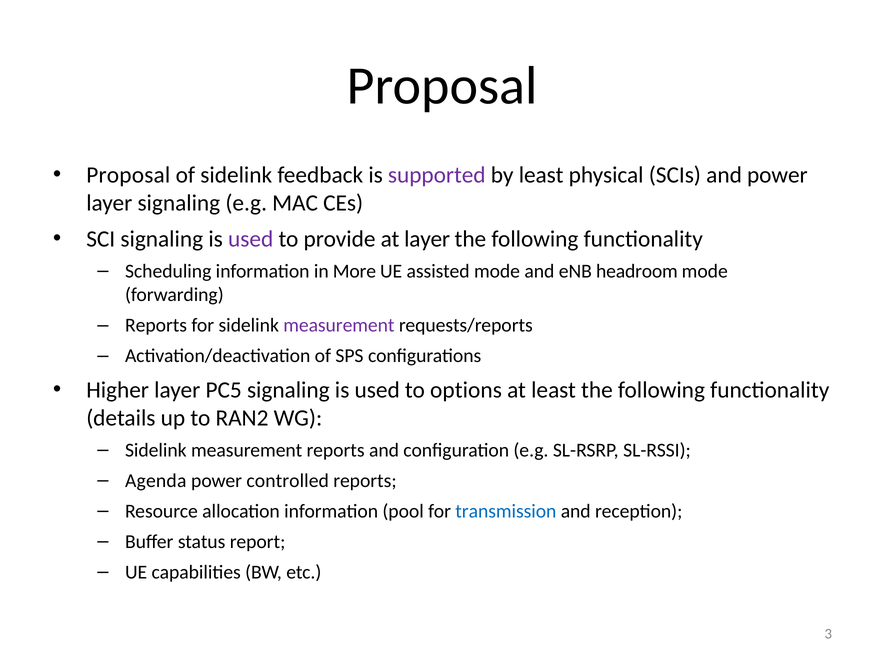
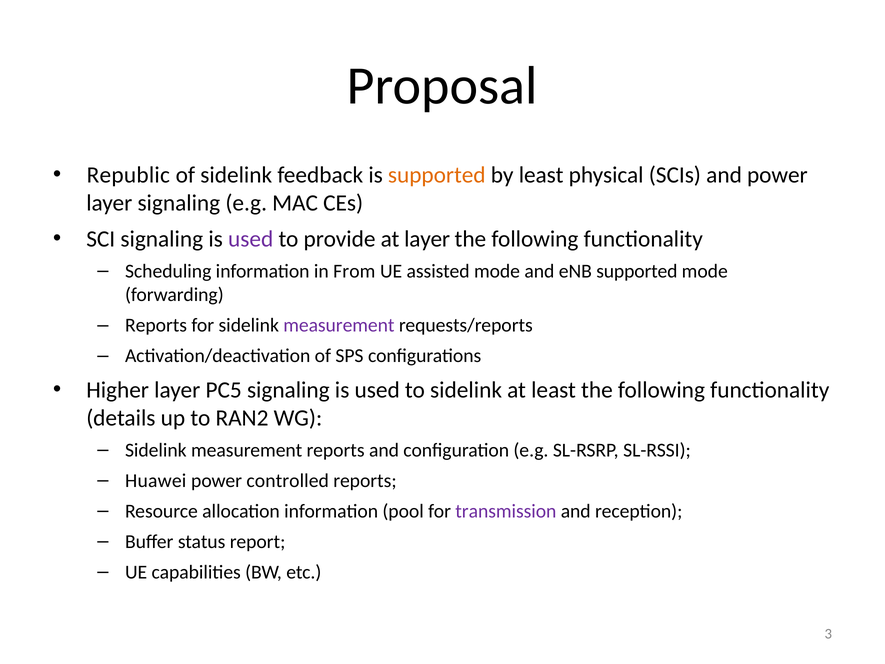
Proposal at (128, 175): Proposal -> Republic
supported at (437, 175) colour: purple -> orange
More: More -> From
eNB headroom: headroom -> supported
to options: options -> sidelink
Agenda: Agenda -> Huawei
transmission colour: blue -> purple
